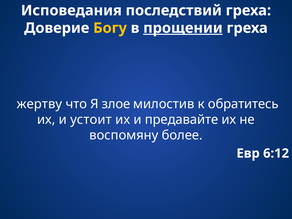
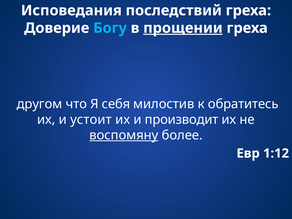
Богу colour: yellow -> light blue
жертву: жертву -> другом
злое: злое -> себя
предавайте: предавайте -> производит
воспомяну underline: none -> present
6:12: 6:12 -> 1:12
